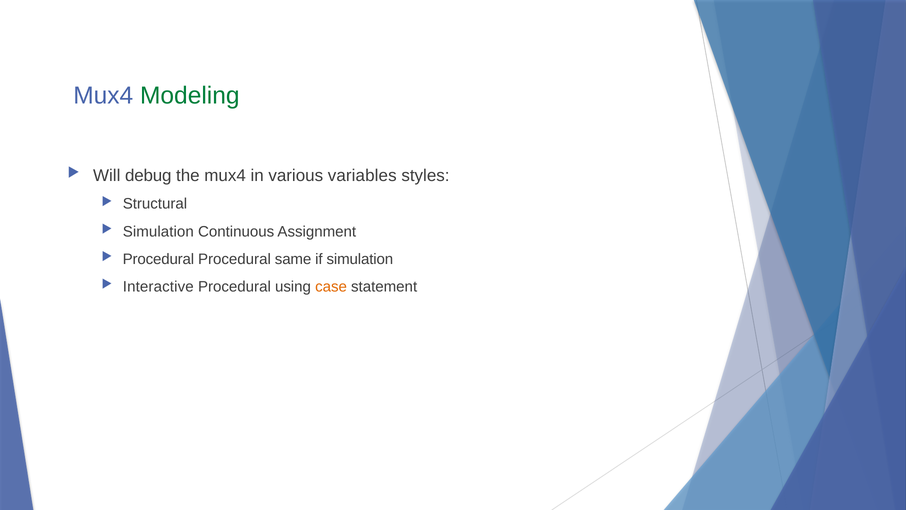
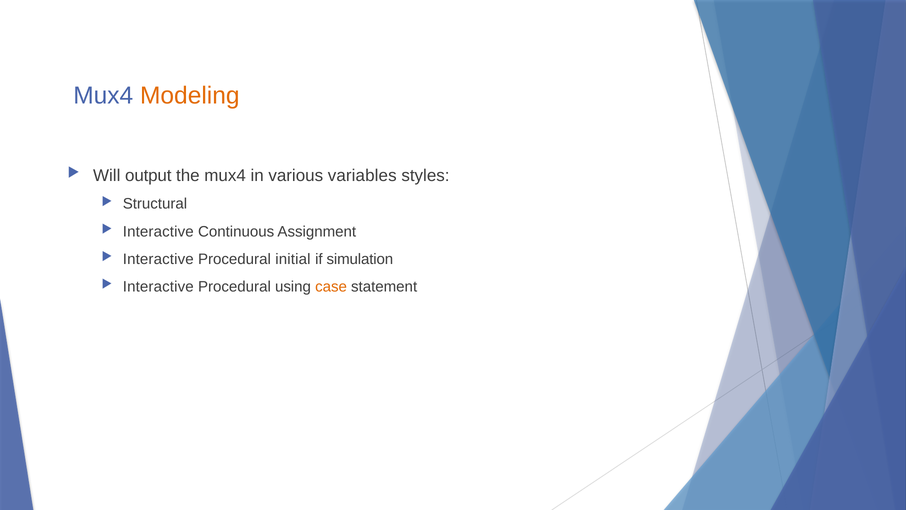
Modeling colour: green -> orange
debug: debug -> output
Simulation at (158, 231): Simulation -> Interactive
Procedural at (158, 259): Procedural -> Interactive
same: same -> initial
